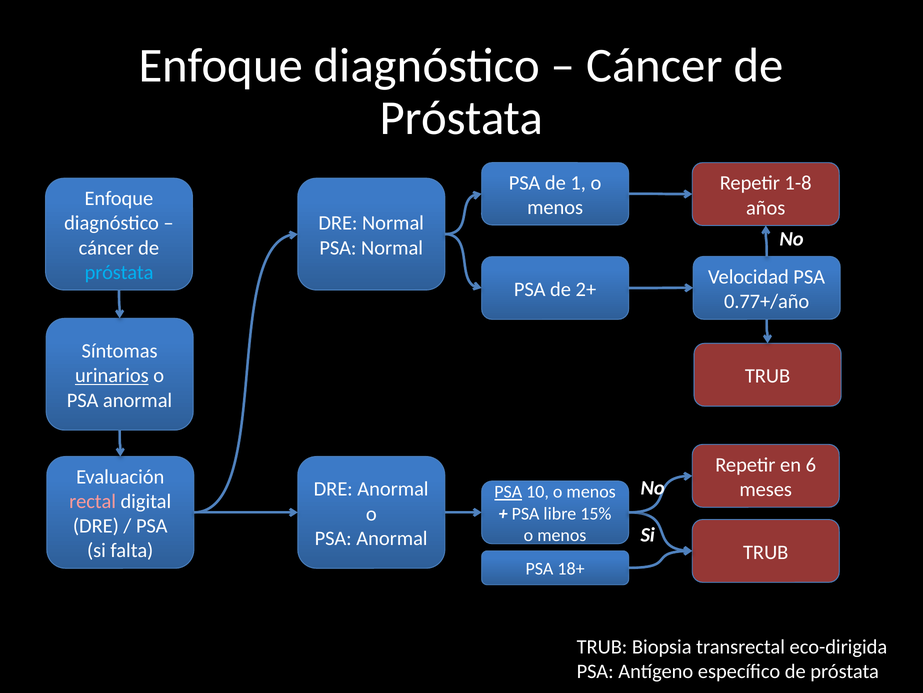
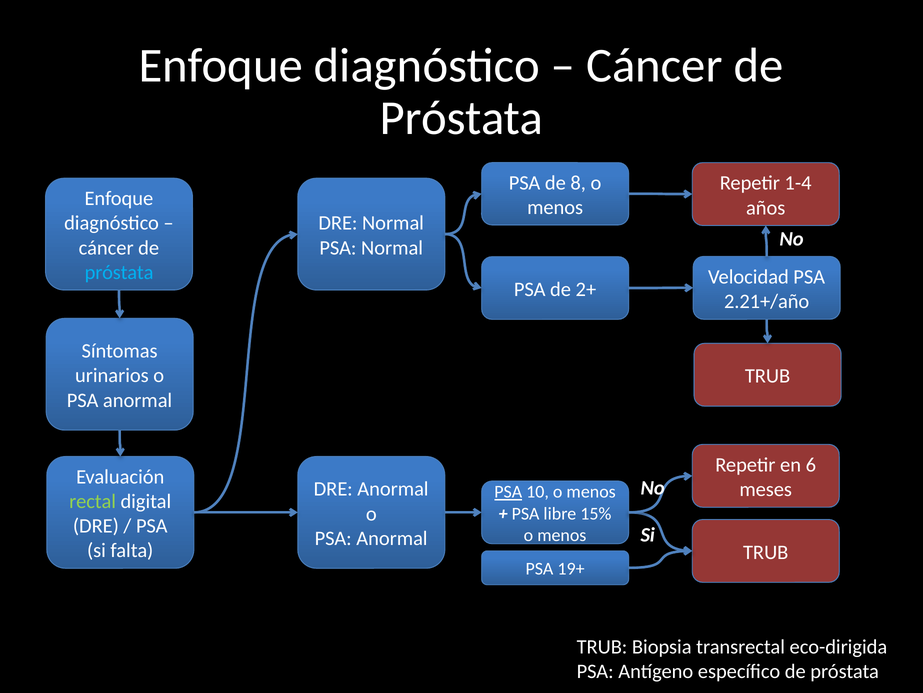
1: 1 -> 8
1-8: 1-8 -> 1-4
0.77+/año: 0.77+/año -> 2.21+/año
urinarios underline: present -> none
rectal colour: pink -> light green
18+: 18+ -> 19+
